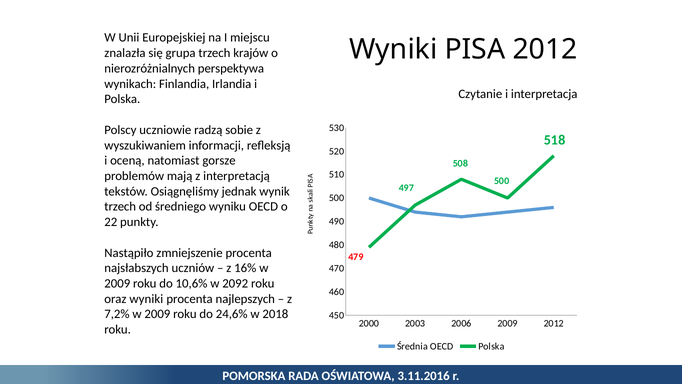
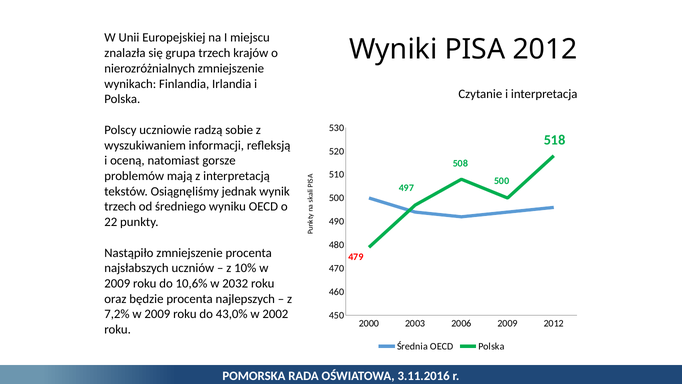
nierozróżnialnych perspektywa: perspektywa -> zmniejszenie
16%: 16% -> 10%
2092: 2092 -> 2032
oraz wyniki: wyniki -> będzie
24,6%: 24,6% -> 43,0%
2018: 2018 -> 2002
